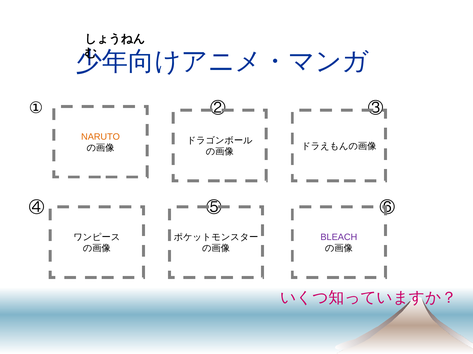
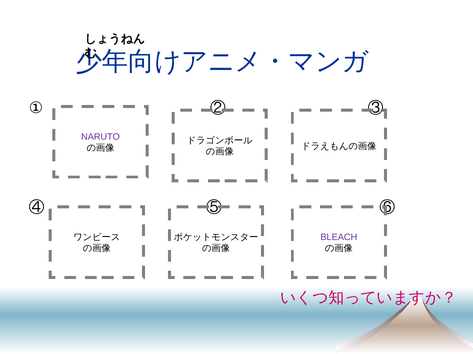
NARUTO colour: orange -> purple
